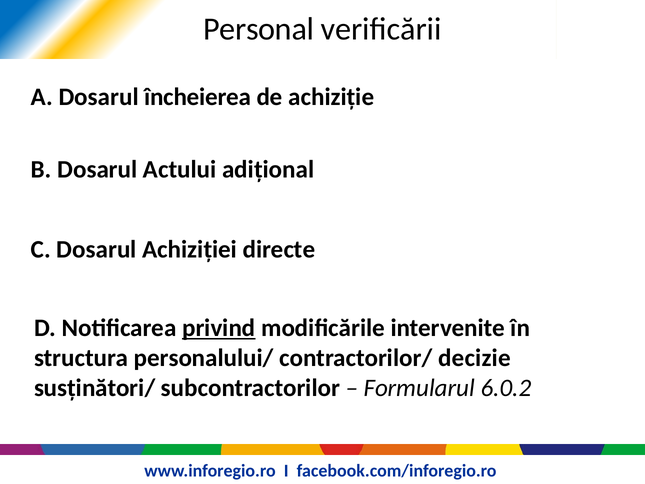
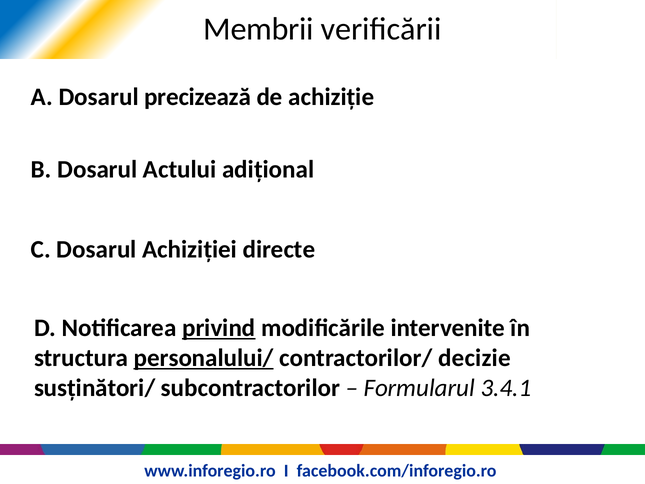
Personal: Personal -> Membrii
încheierea: încheierea -> precizează
personalului/ underline: none -> present
6.0.2: 6.0.2 -> 3.4.1
